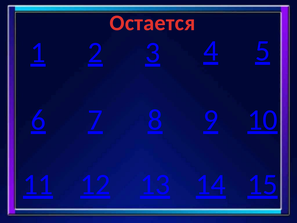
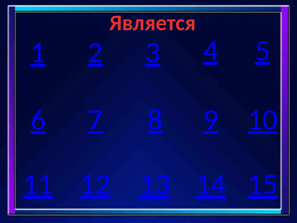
Остается: Остается -> Является
